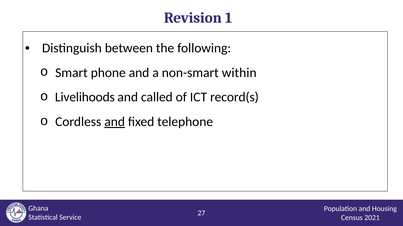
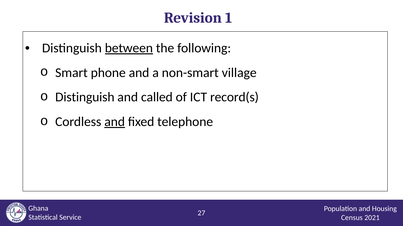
between underline: none -> present
within: within -> village
Livelihoods at (85, 97): Livelihoods -> Distinguish
